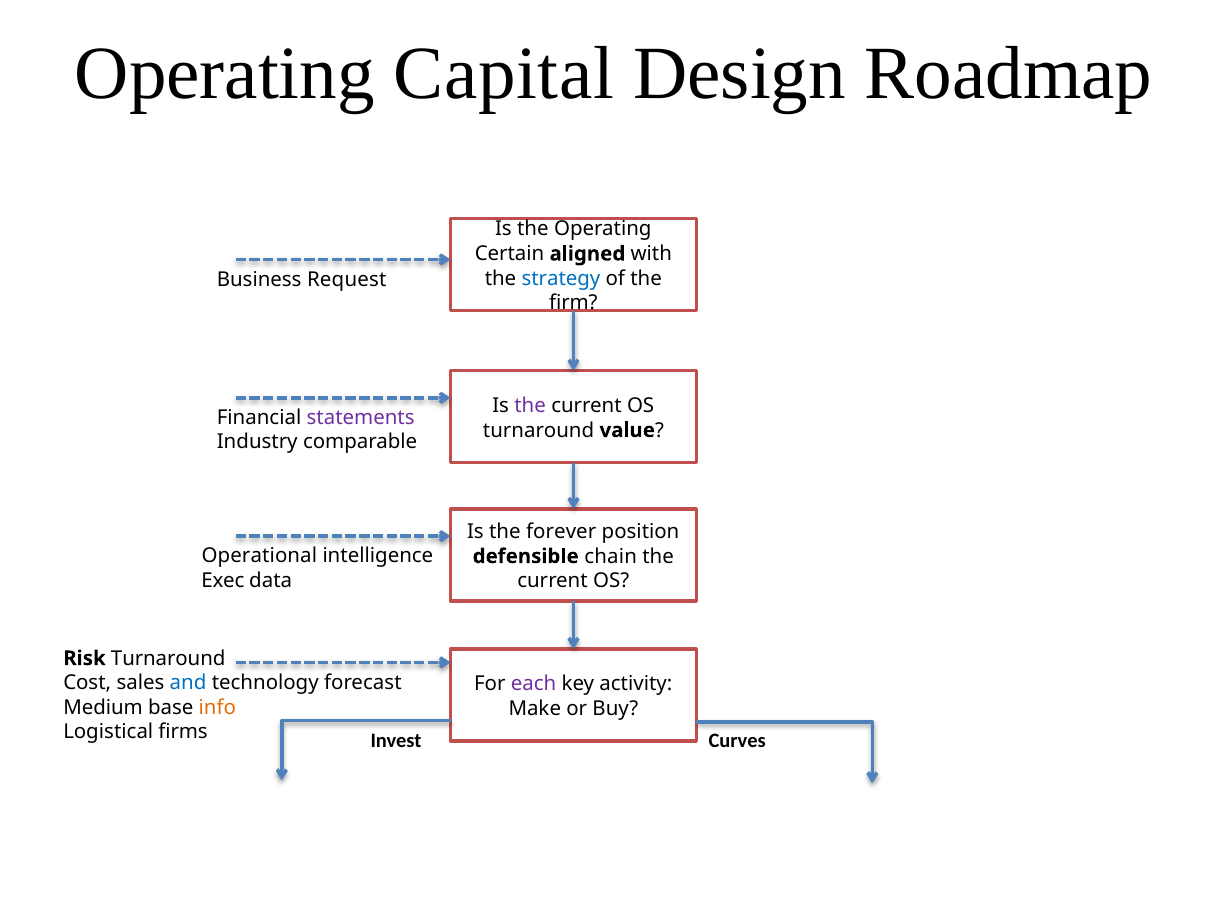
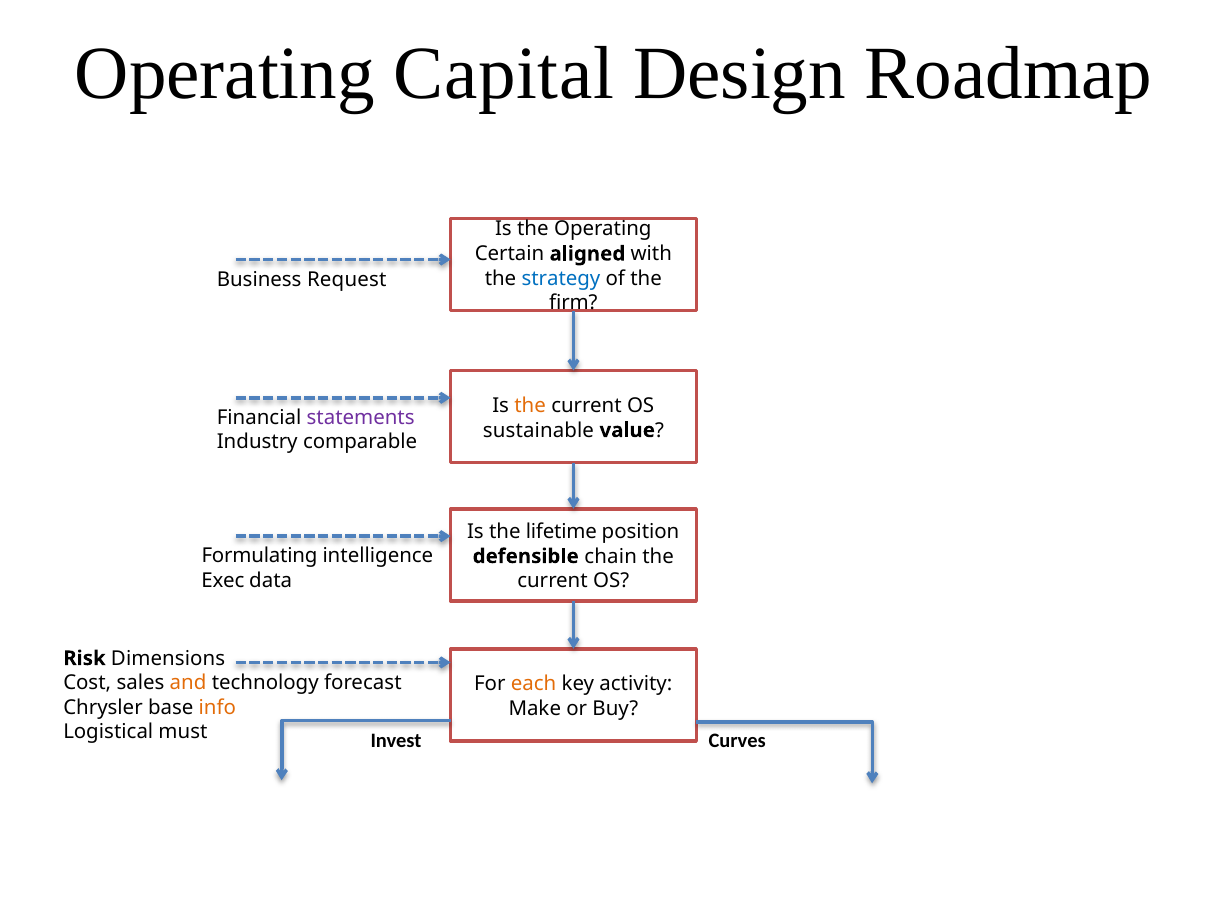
the at (530, 406) colour: purple -> orange
turnaround at (539, 430): turnaround -> sustainable
forever: forever -> lifetime
Operational: Operational -> Formulating
Risk Turnaround: Turnaround -> Dimensions
and colour: blue -> orange
each colour: purple -> orange
Medium: Medium -> Chrysler
firms: firms -> must
